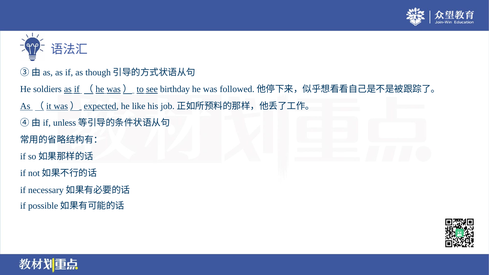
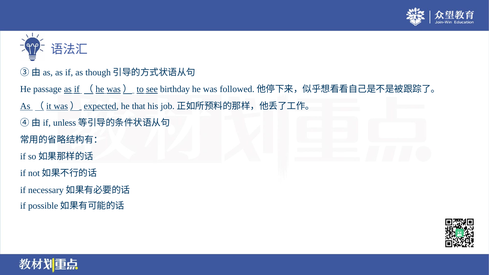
soldiers: soldiers -> passage
like: like -> that
